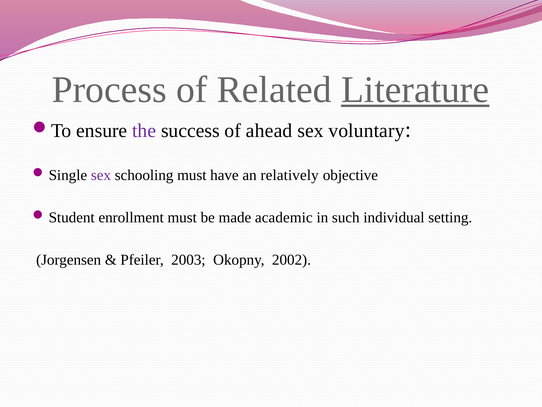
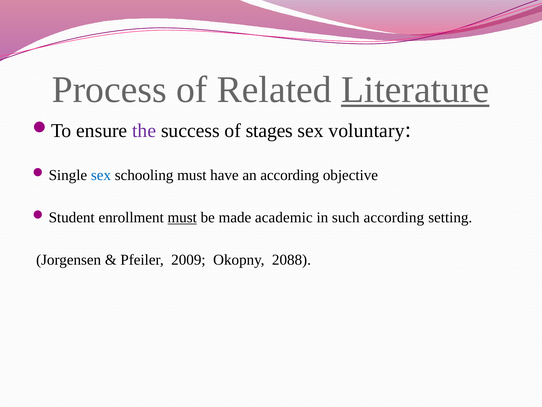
ahead: ahead -> stages
sex at (101, 175) colour: purple -> blue
an relatively: relatively -> according
must at (182, 217) underline: none -> present
such individual: individual -> according
2003: 2003 -> 2009
2002: 2002 -> 2088
